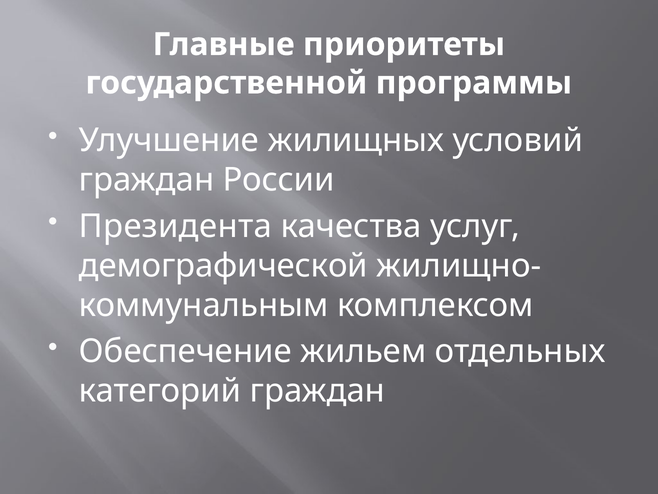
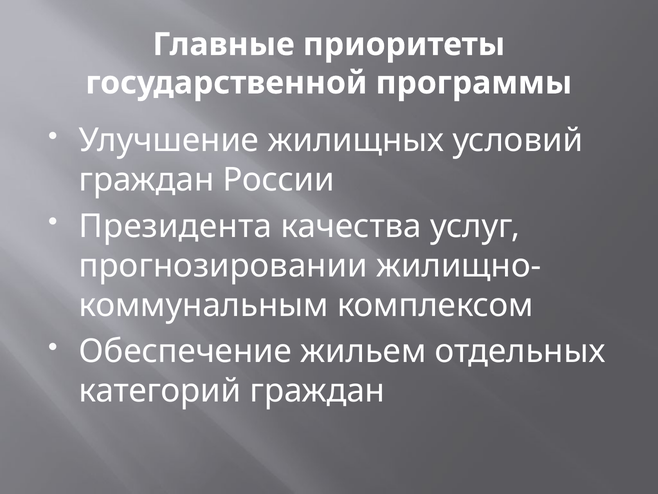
демографической: демографической -> прогнозировании
